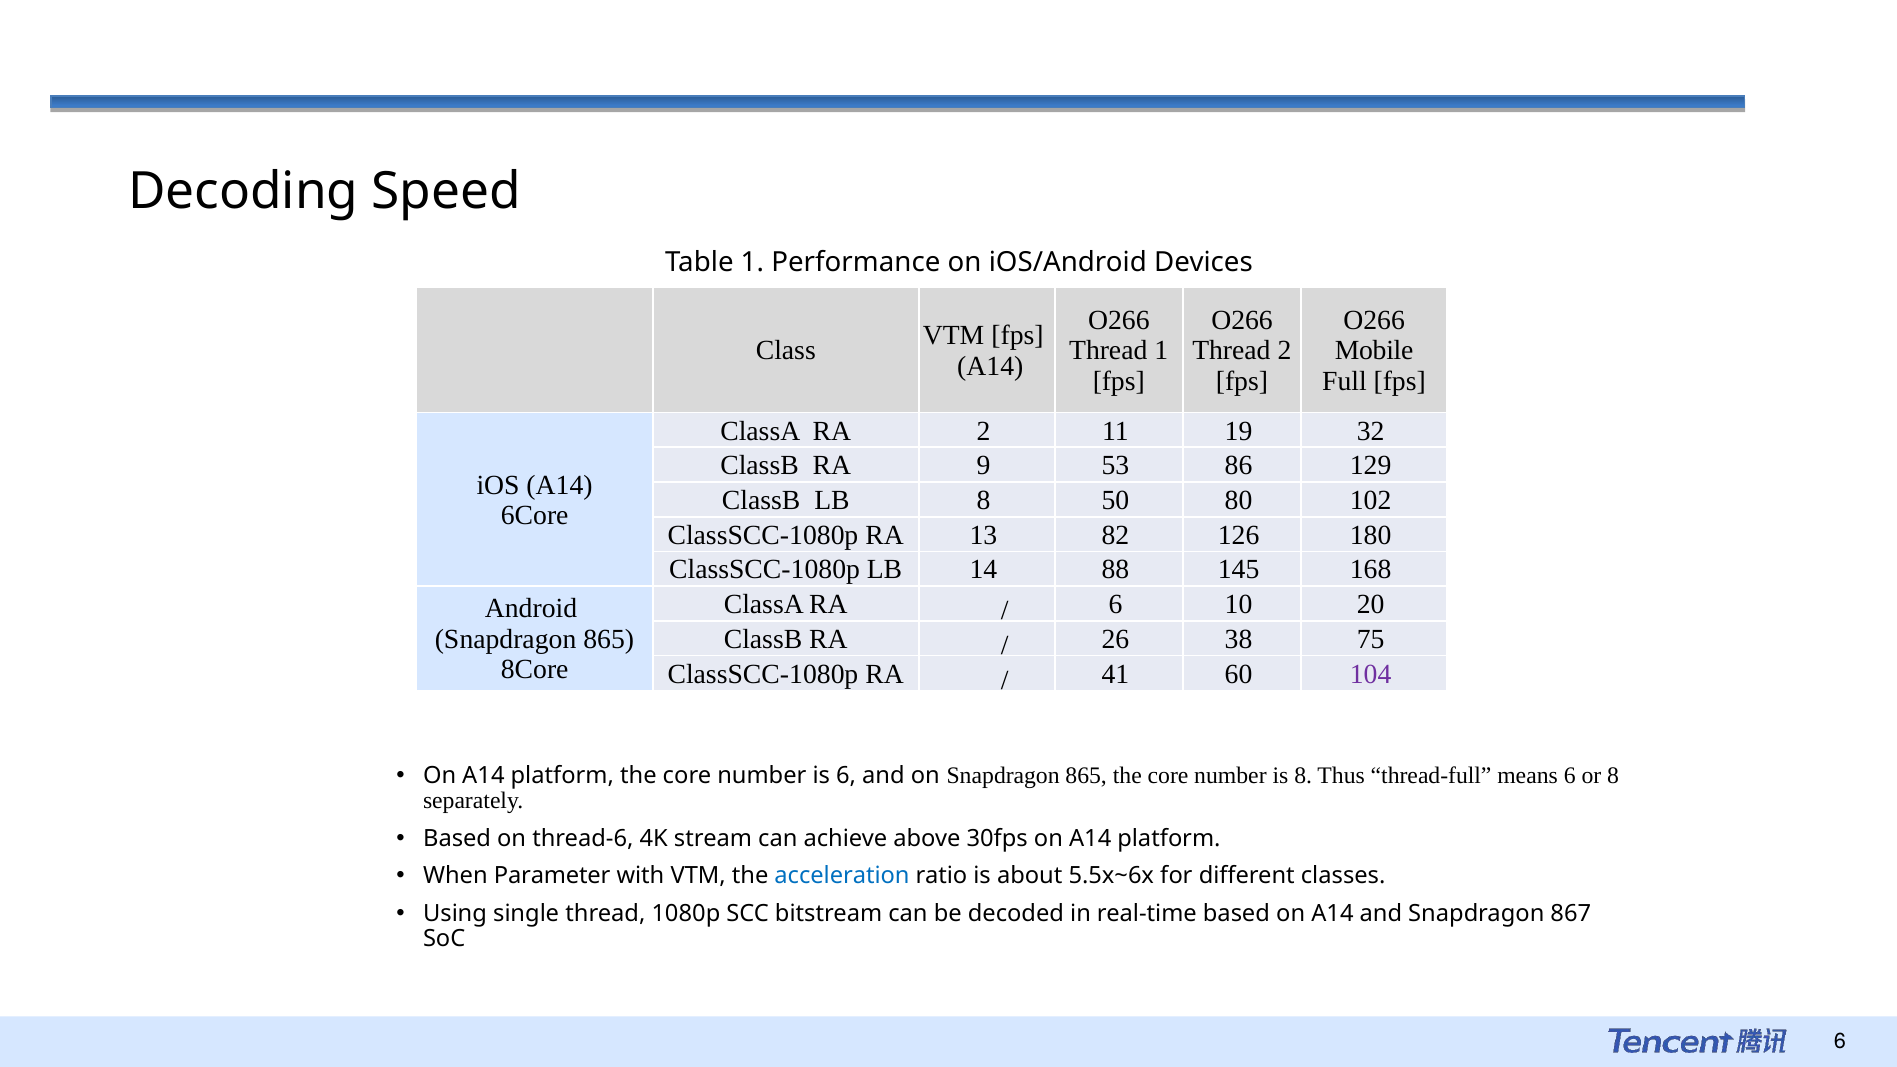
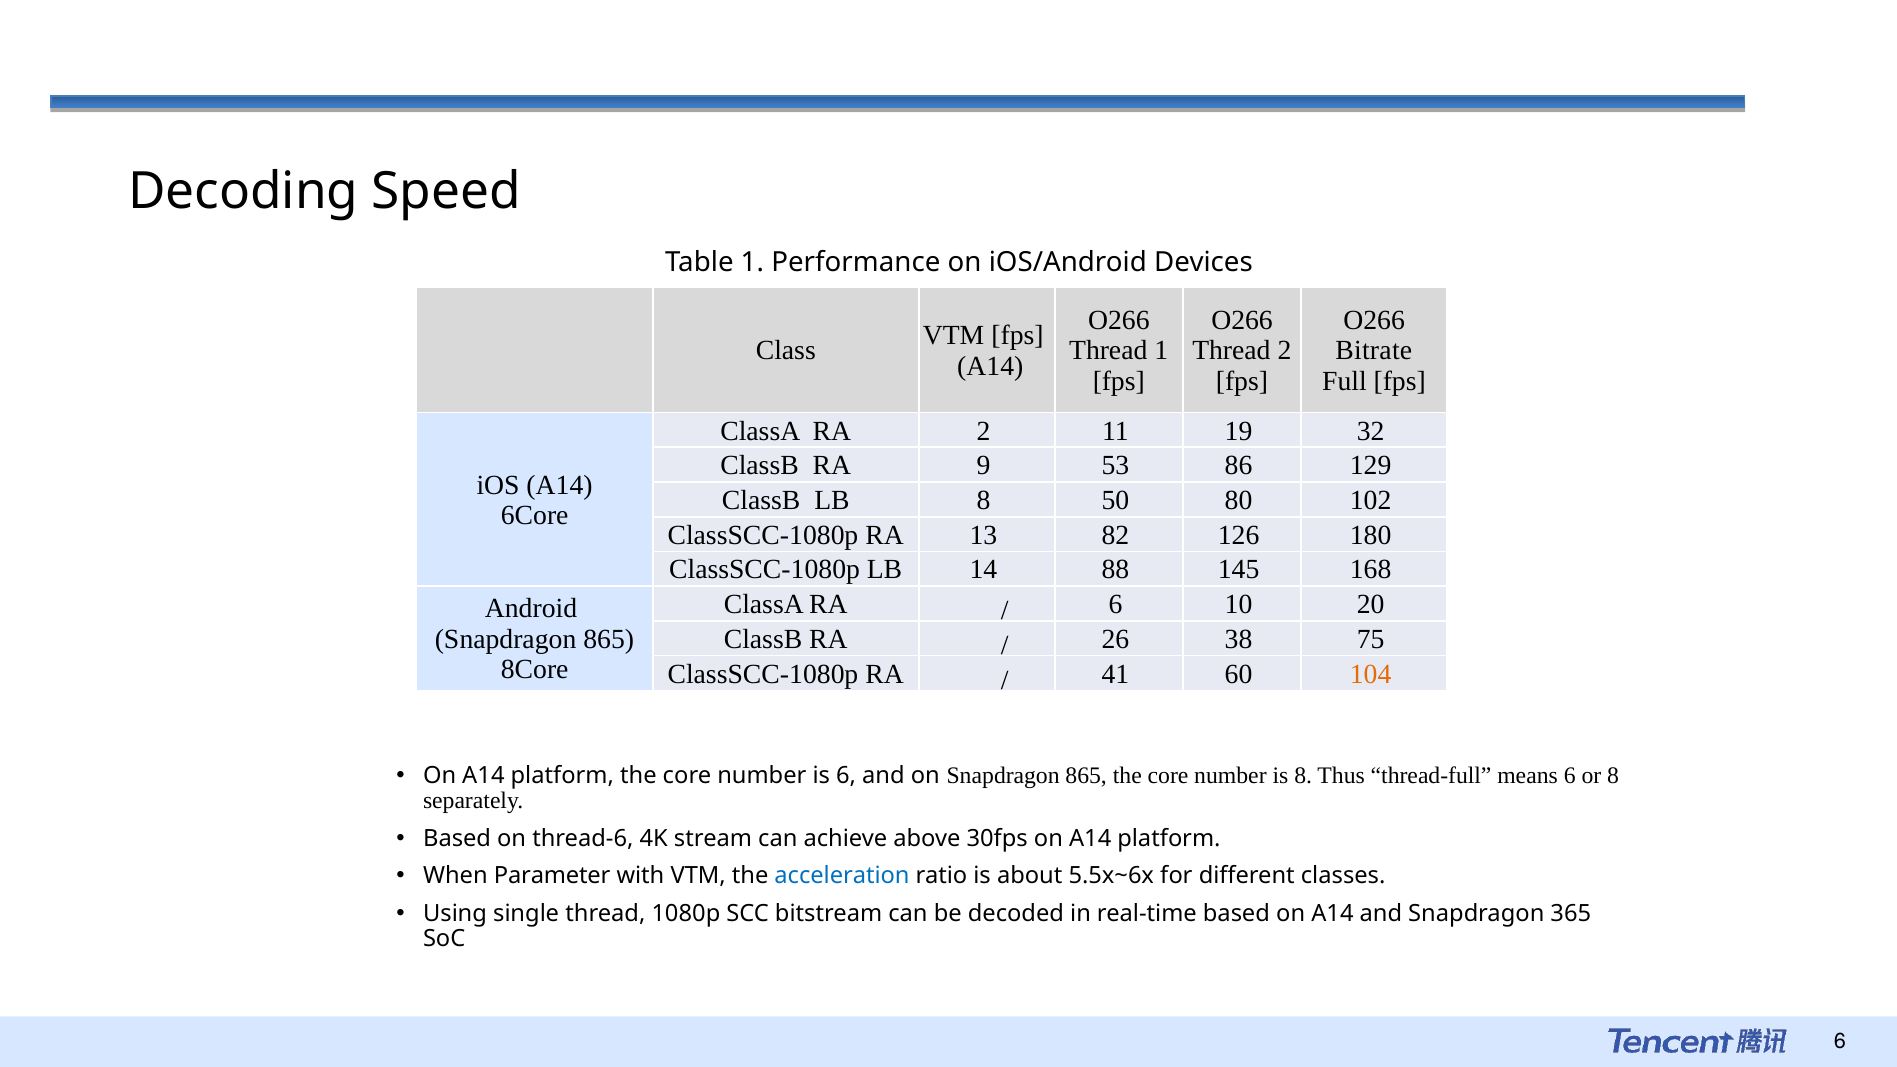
Mobile: Mobile -> Bitrate
104 colour: purple -> orange
867: 867 -> 365
